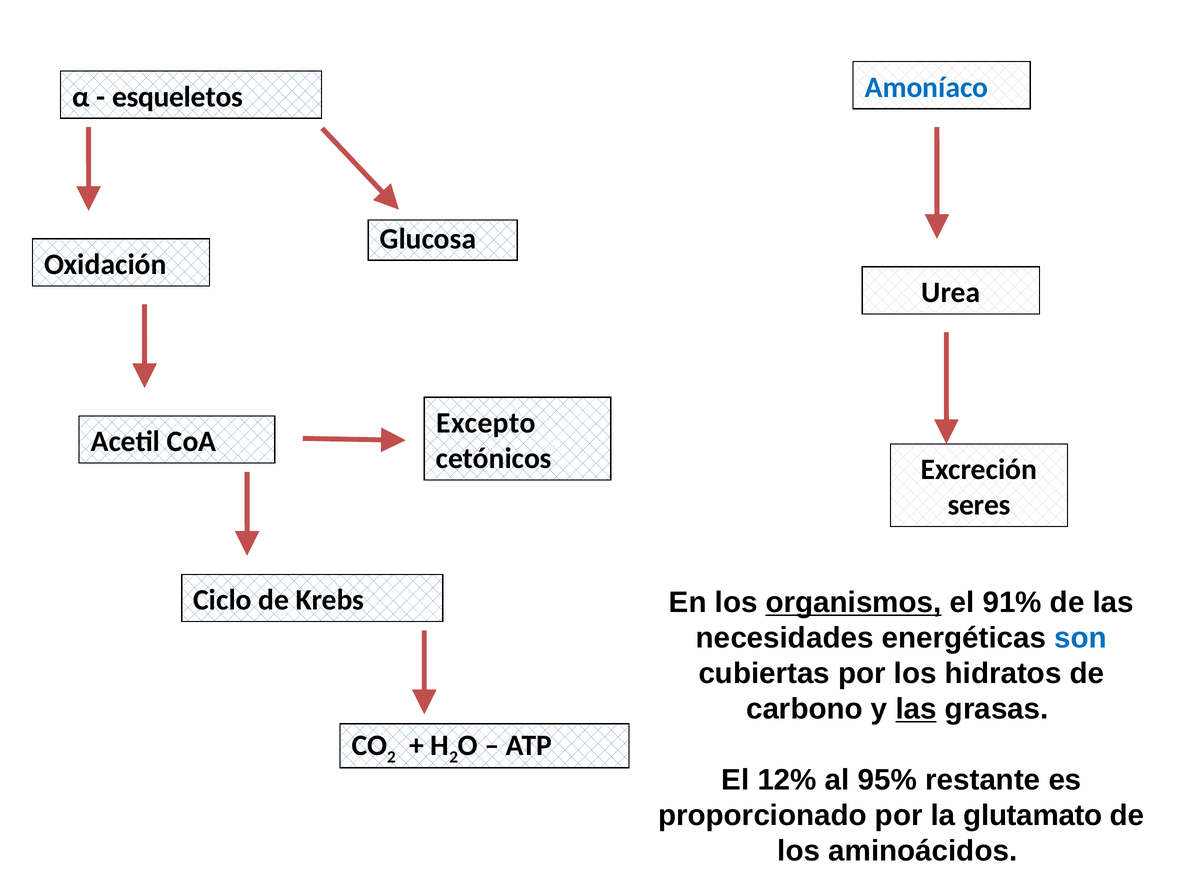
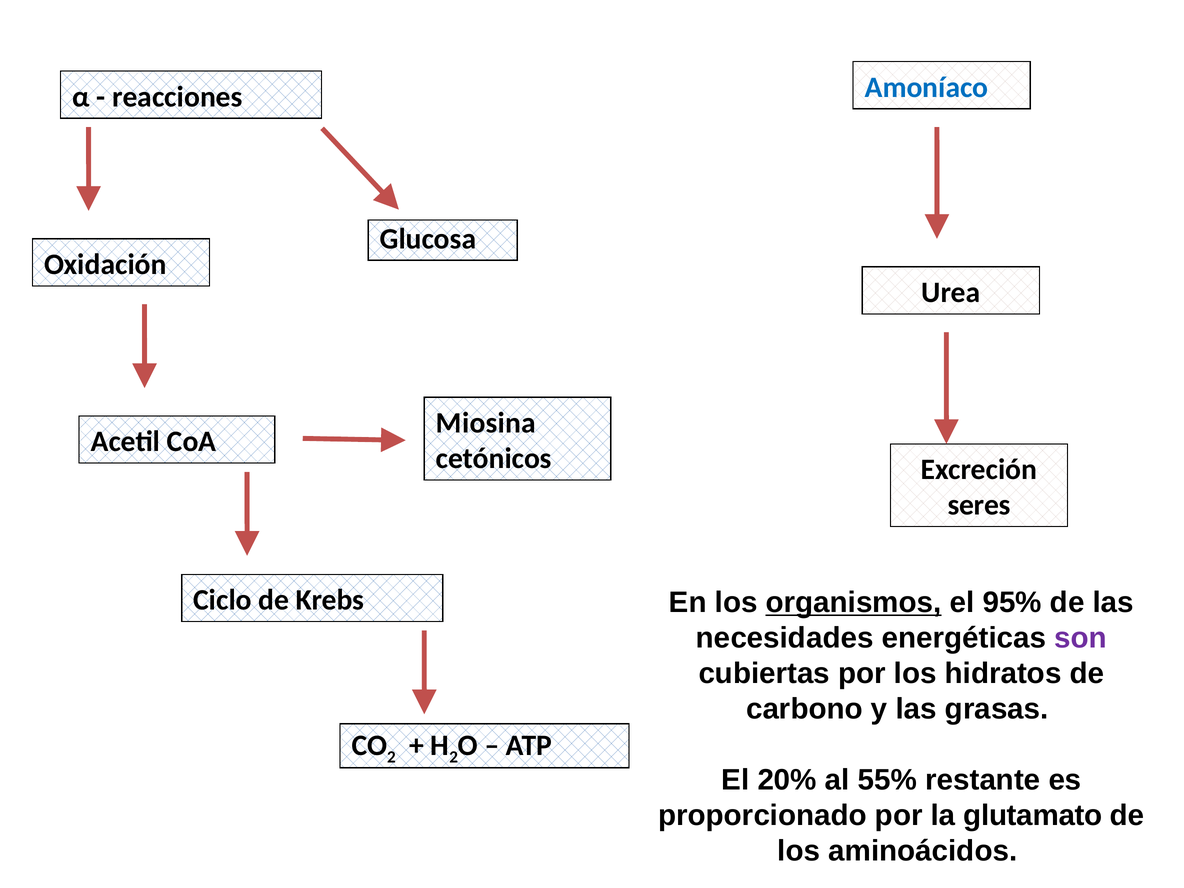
esqueletos: esqueletos -> reacciones
Excepto: Excepto -> Miosina
91%: 91% -> 95%
son colour: blue -> purple
las at (916, 709) underline: present -> none
12%: 12% -> 20%
95%: 95% -> 55%
